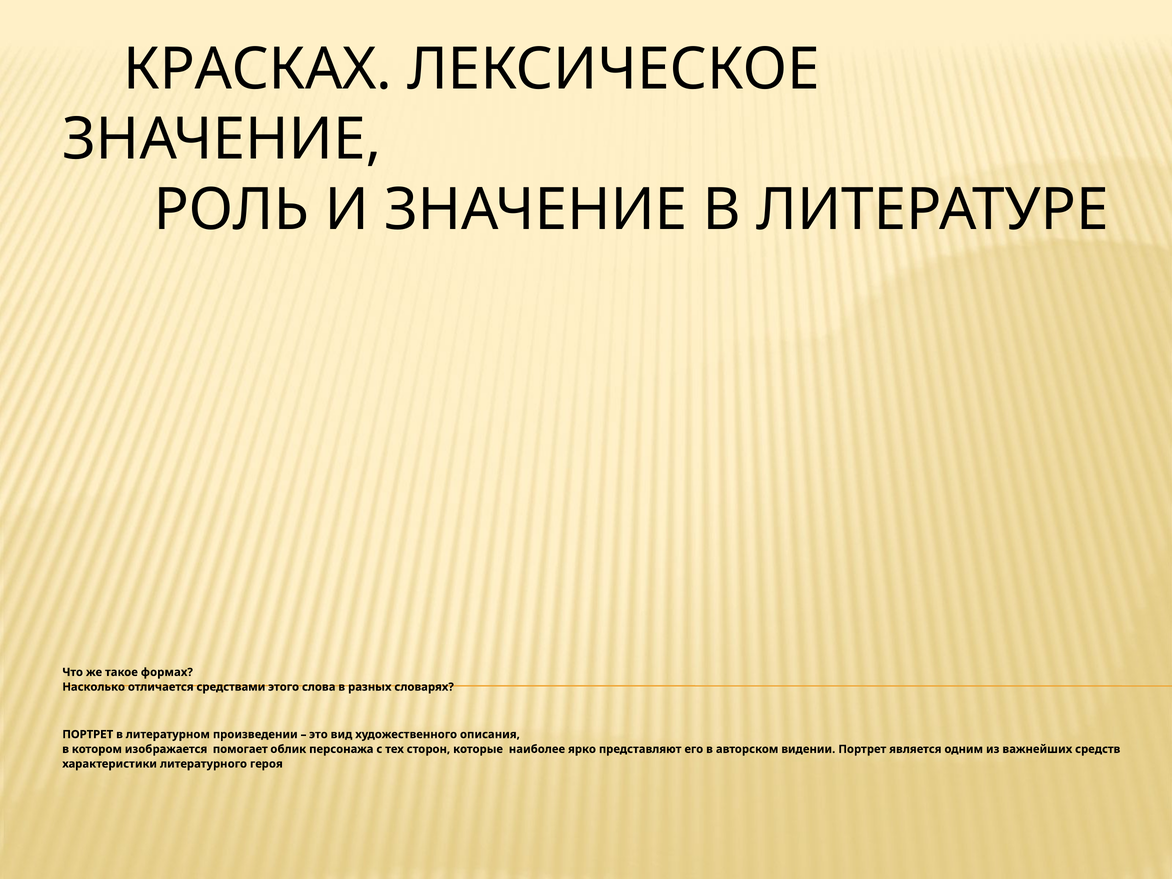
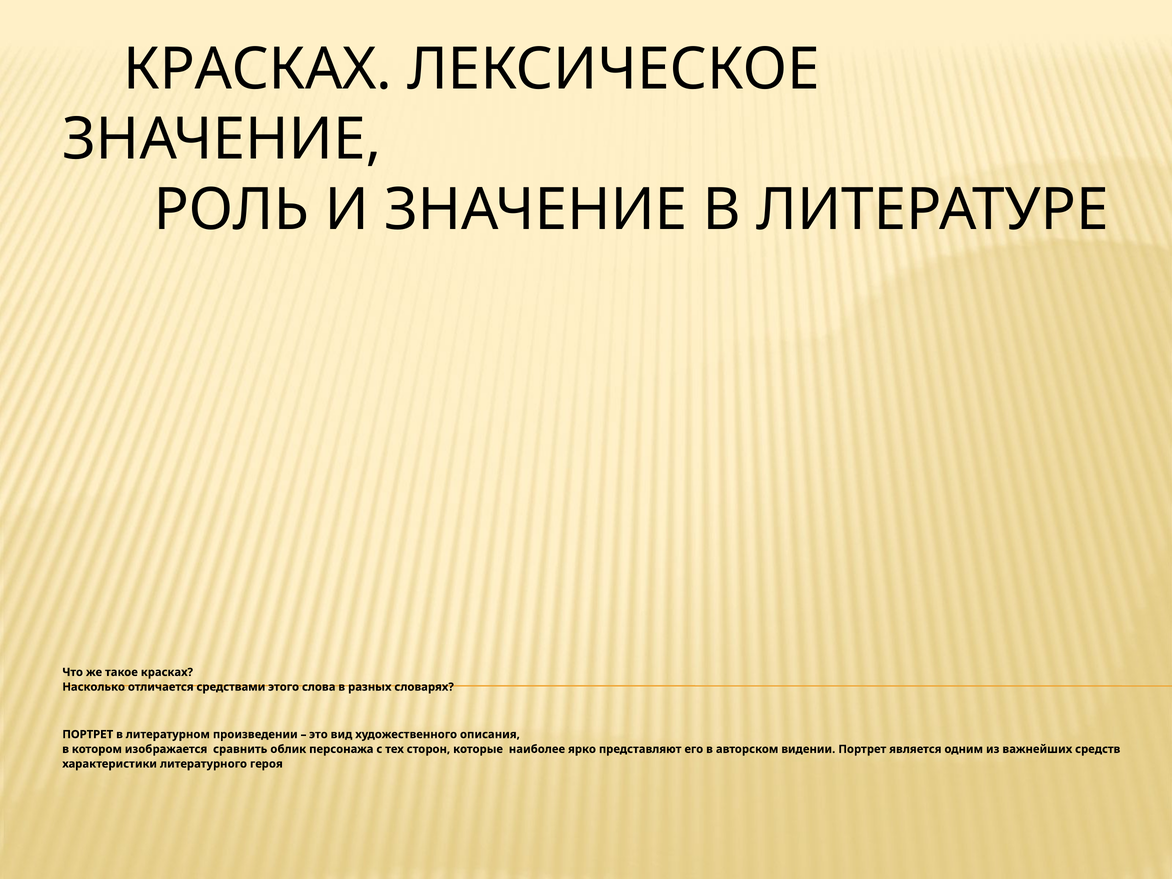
такое формах: формах -> красках
помогает: помогает -> сравнить
